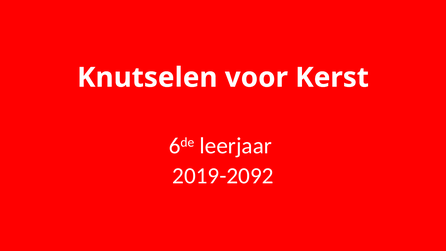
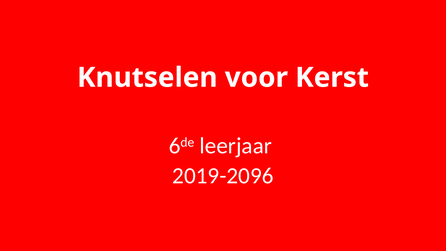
2019-2092: 2019-2092 -> 2019-2096
